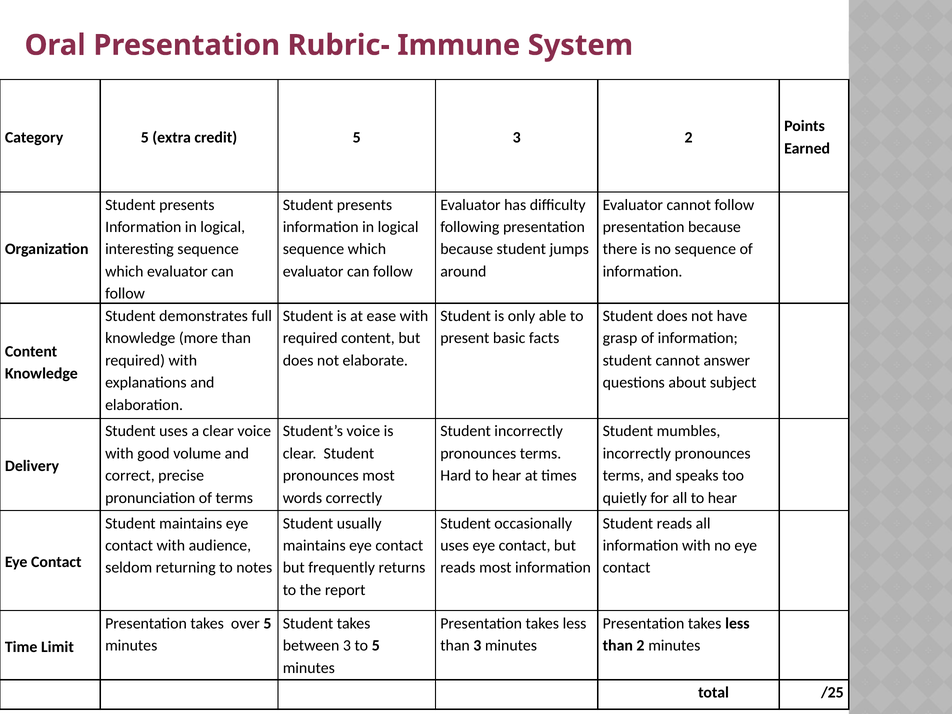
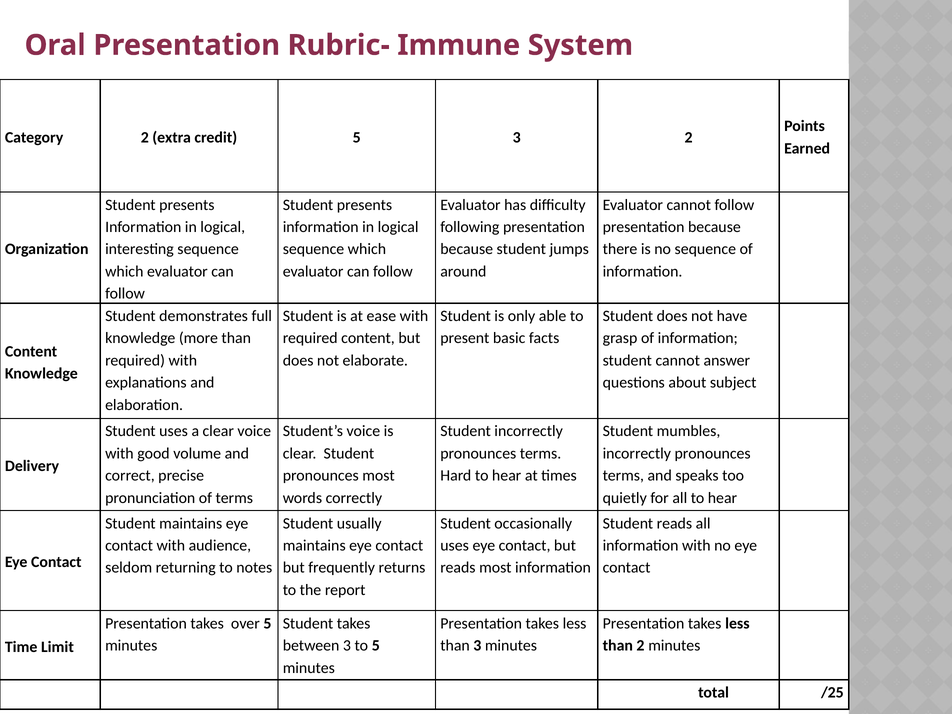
Category 5: 5 -> 2
